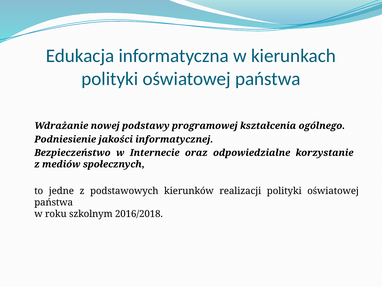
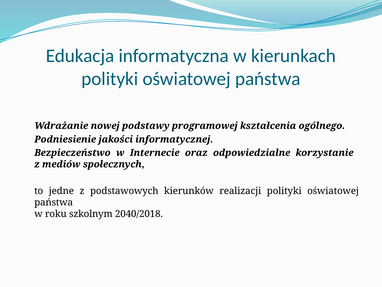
2016/2018: 2016/2018 -> 2040/2018
